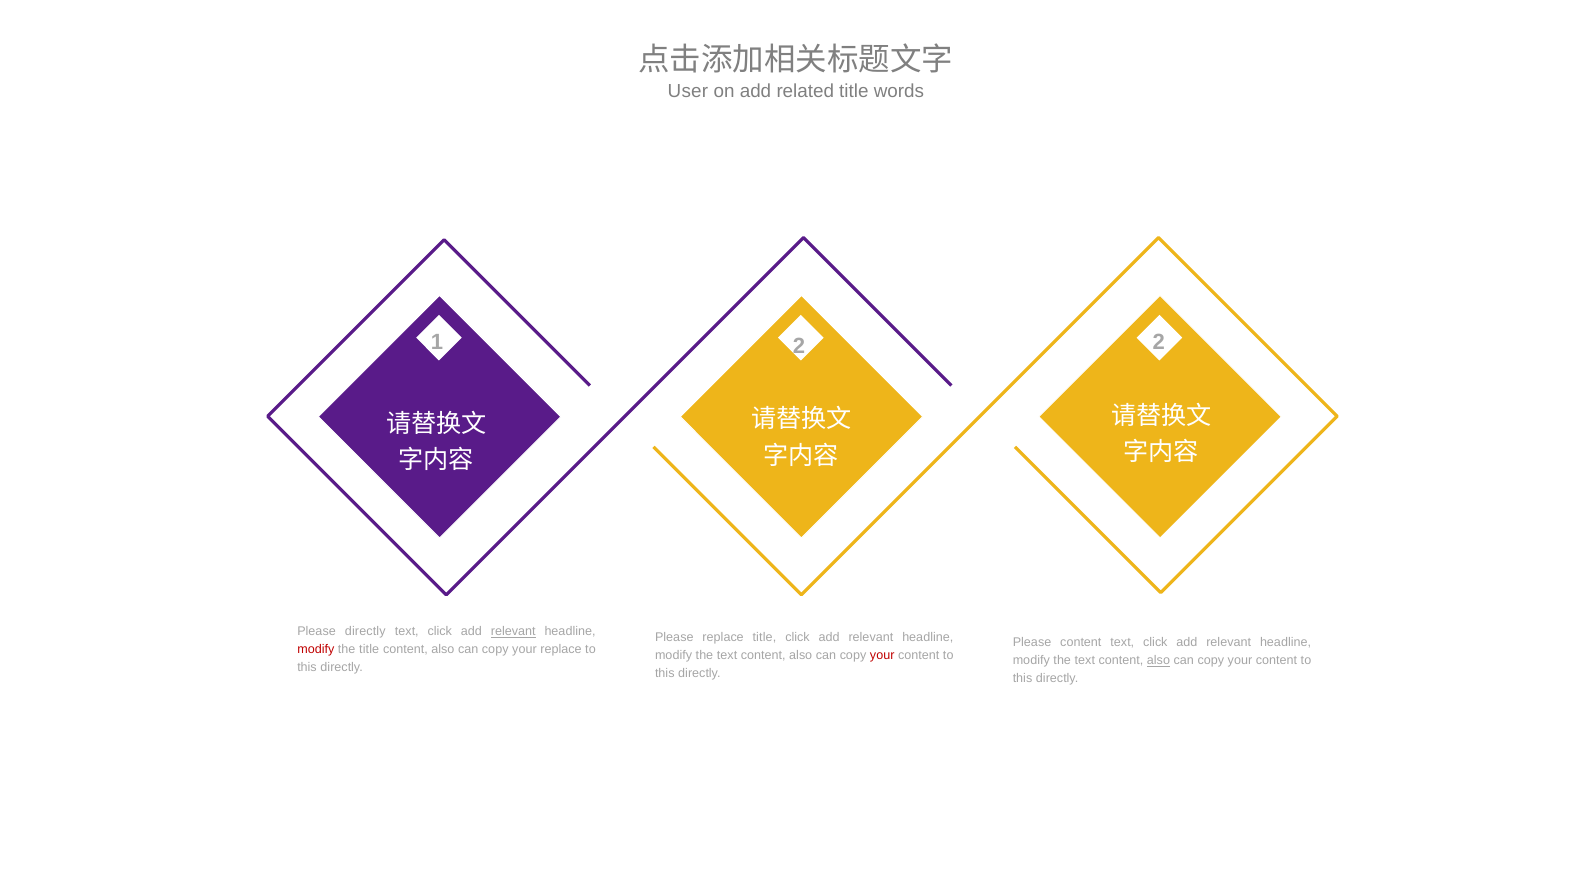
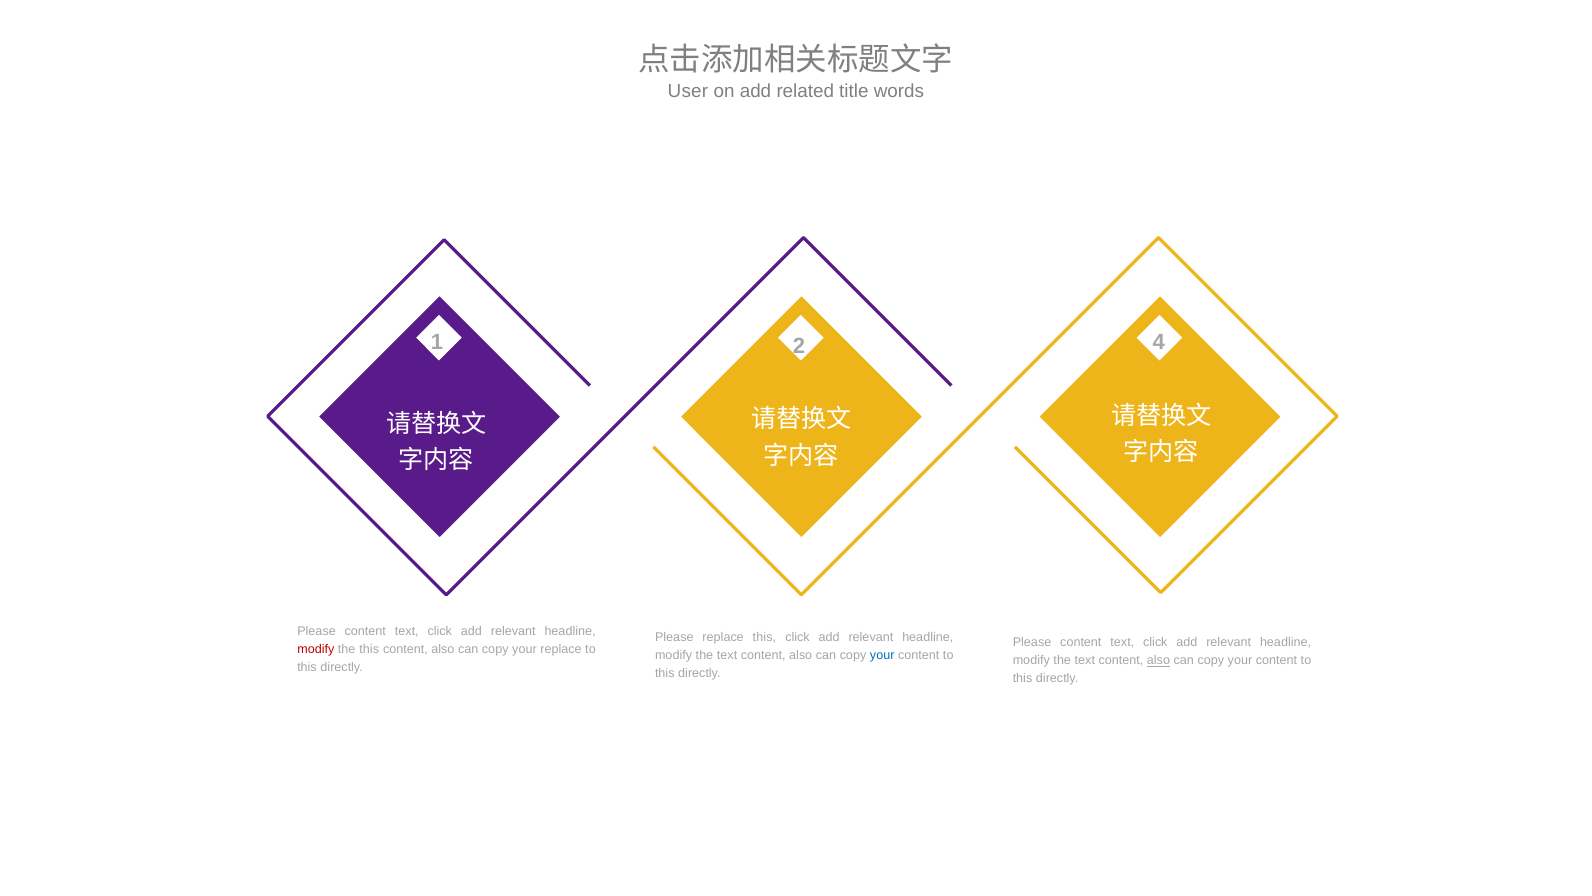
2 2: 2 -> 4
directly at (365, 631): directly -> content
relevant at (513, 631) underline: present -> none
replace title: title -> this
the title: title -> this
your at (882, 655) colour: red -> blue
